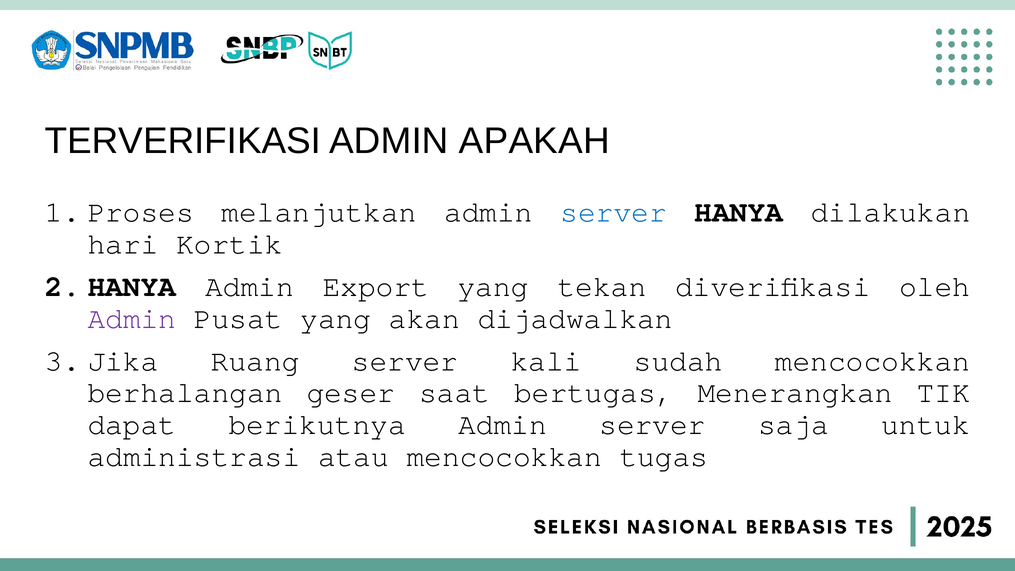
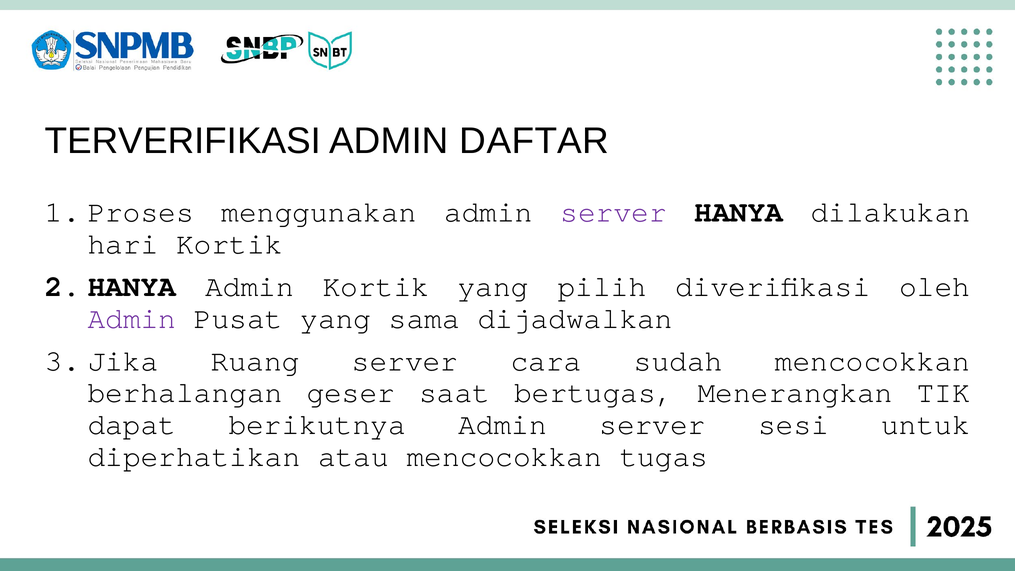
APAKAH: APAKAH -> DAFTAR
melanjutkan: melanjutkan -> menggunakan
server at (614, 212) colour: blue -> purple
Admin Export: Export -> Kortik
tekan: tekan -> pilih
akan: akan -> sama
kali: kali -> cara
saja: saja -> sesi
administrasi: administrasi -> diperhatikan
